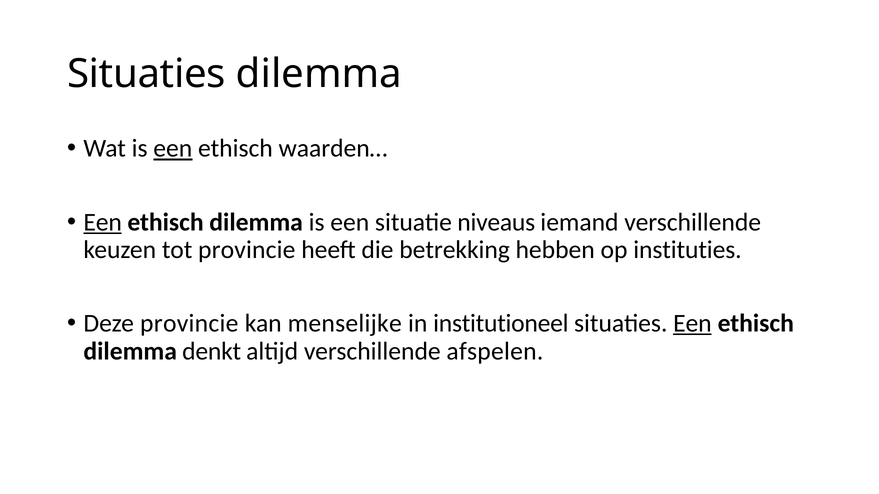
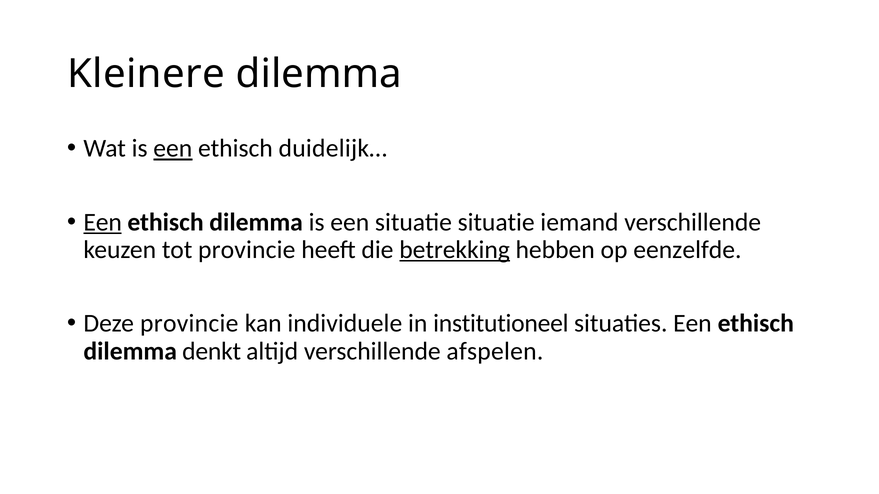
Situaties at (146, 74): Situaties -> Kleinere
waarden…: waarden… -> duidelijk…
situatie niveaus: niveaus -> situatie
betrekking underline: none -> present
instituties: instituties -> eenzelfde
menselijke: menselijke -> individuele
Een at (692, 324) underline: present -> none
